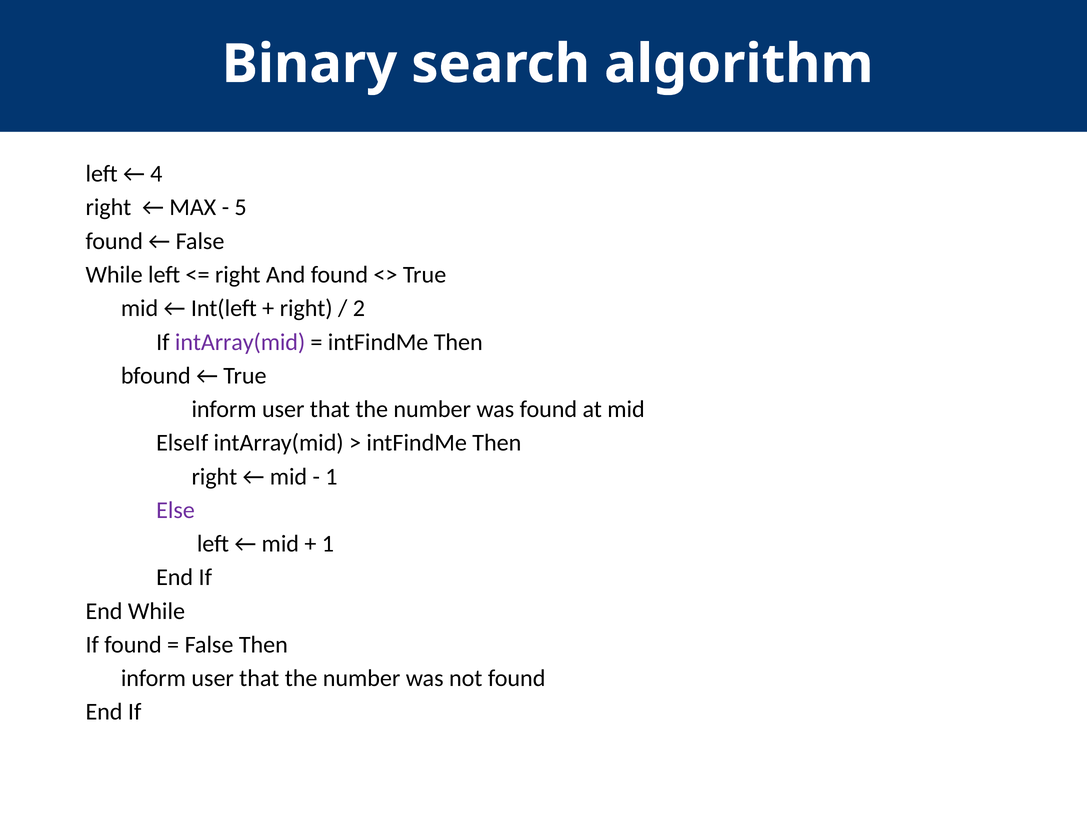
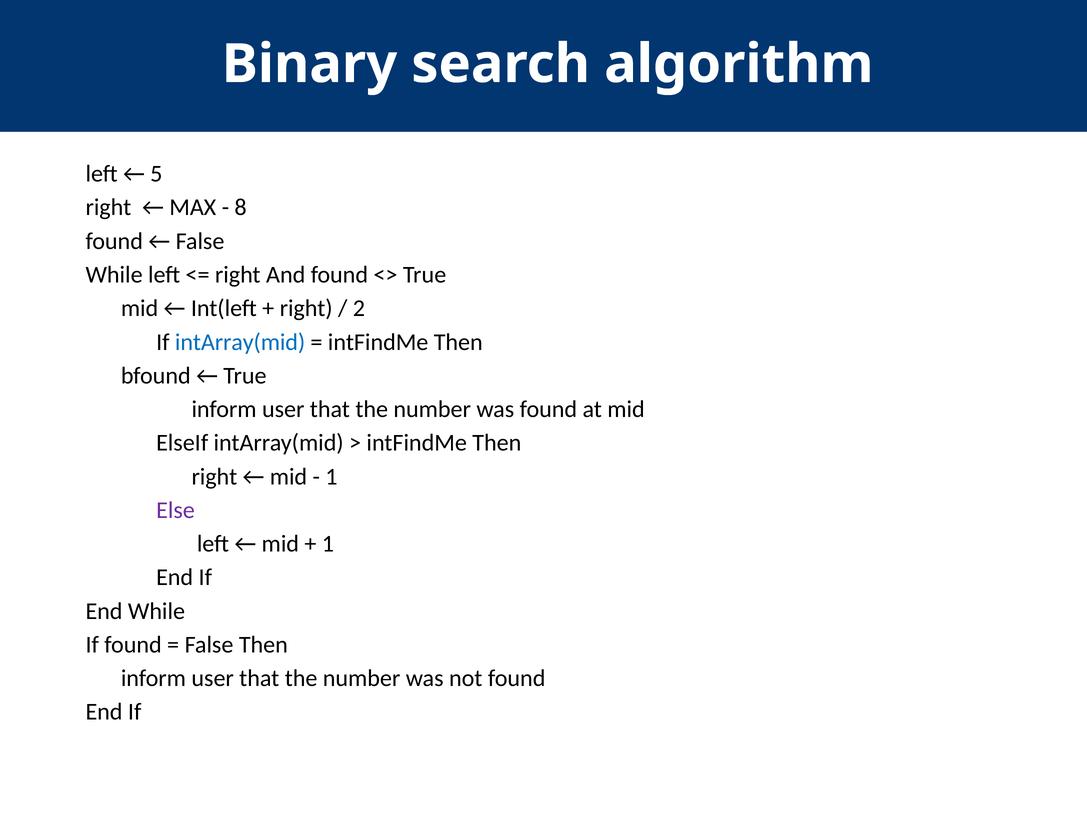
4: 4 -> 5
5: 5 -> 8
intArray(mid at (240, 342) colour: purple -> blue
